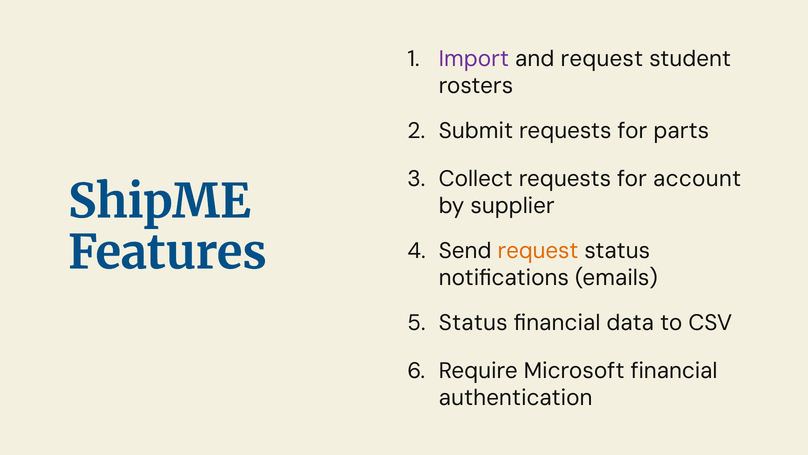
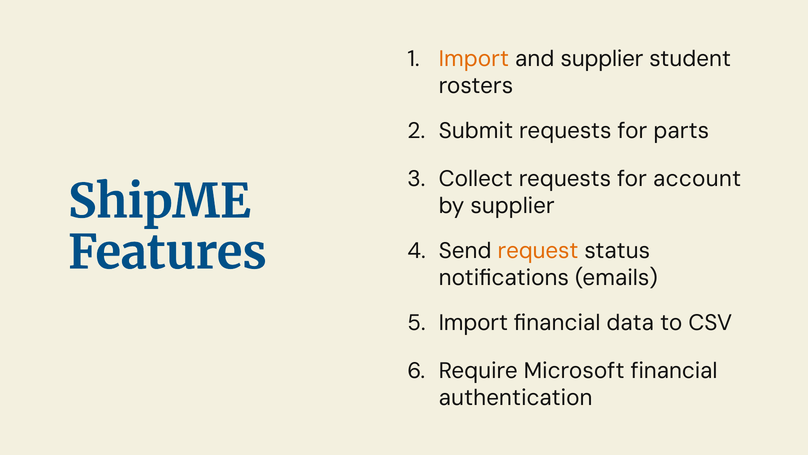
Import at (474, 59) colour: purple -> orange
and request: request -> supplier
Status at (473, 323): Status -> Import
